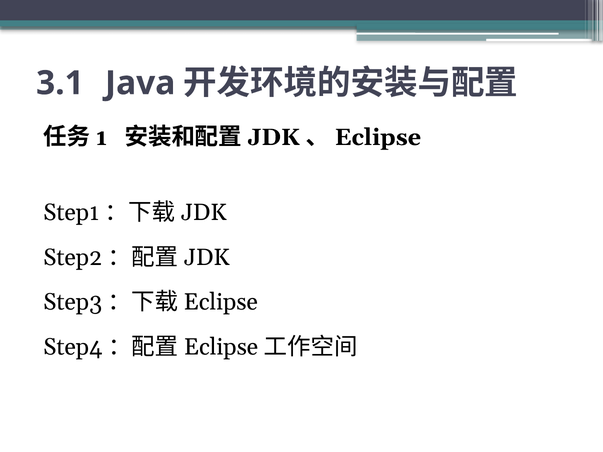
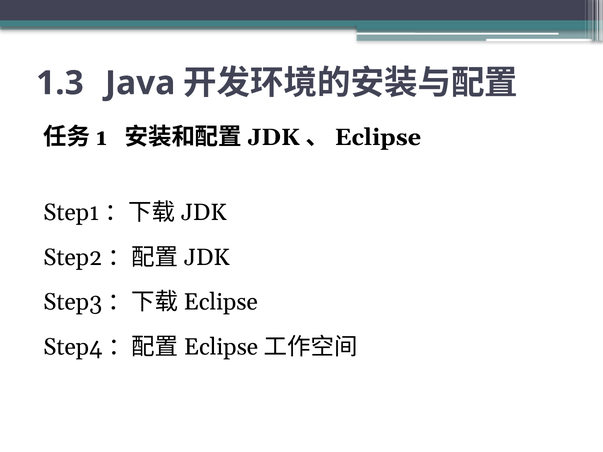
3.1: 3.1 -> 1.3
